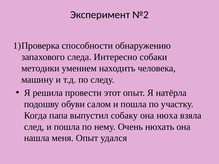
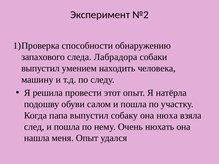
Интересно: Интересно -> Лабрадора
методики at (40, 68): методики -> выпустил
